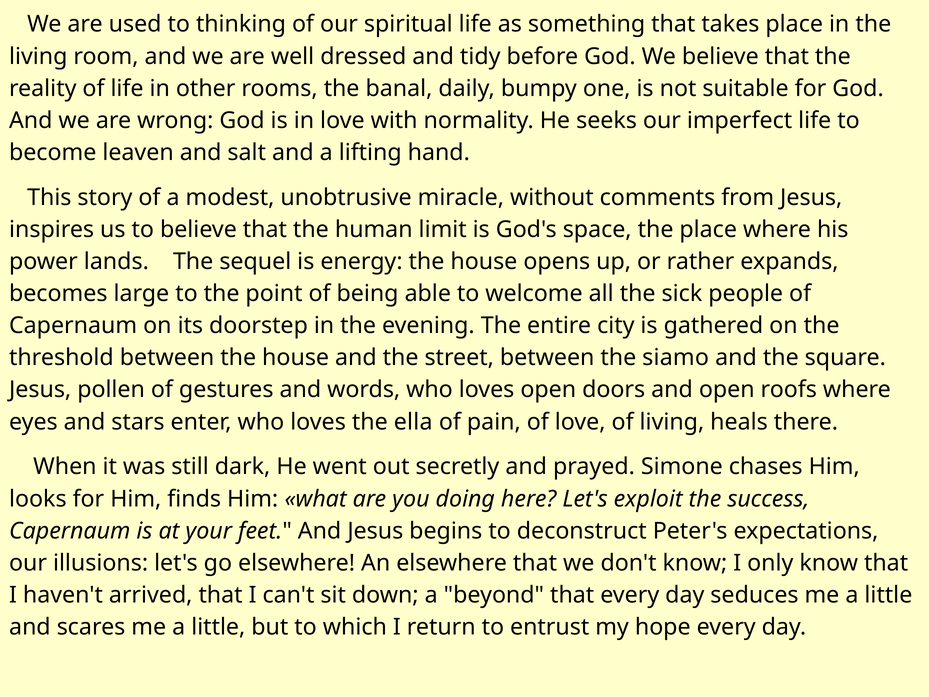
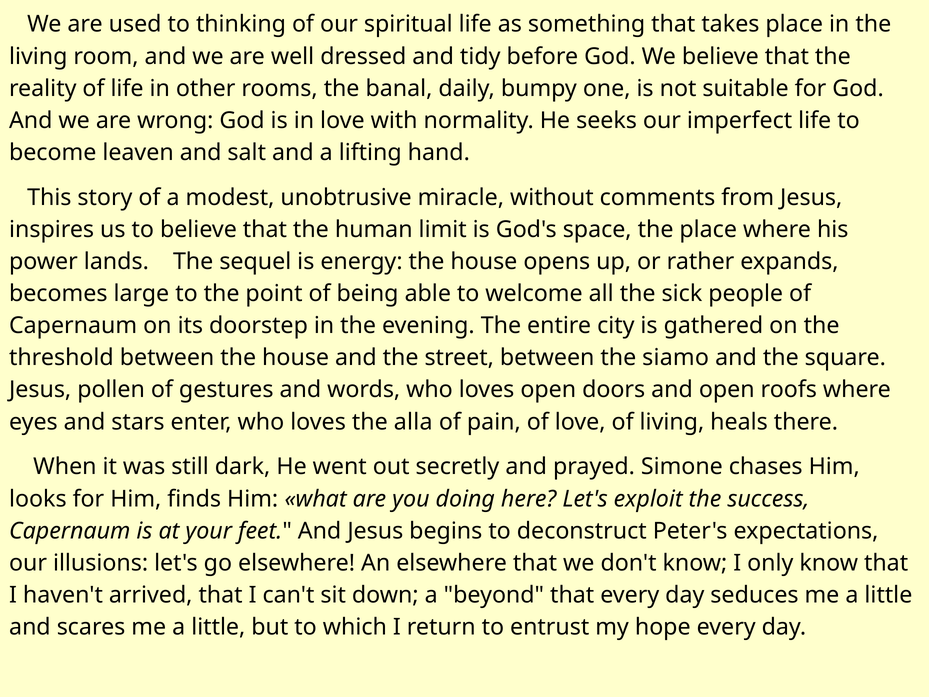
ella: ella -> alla
